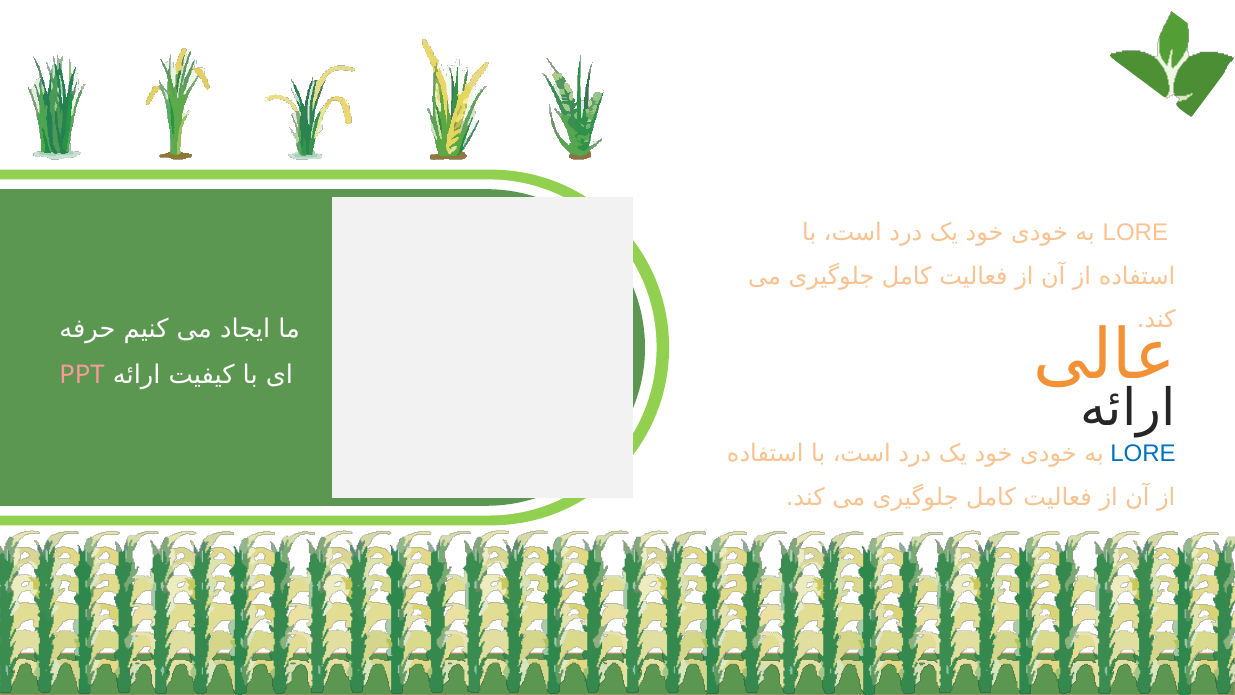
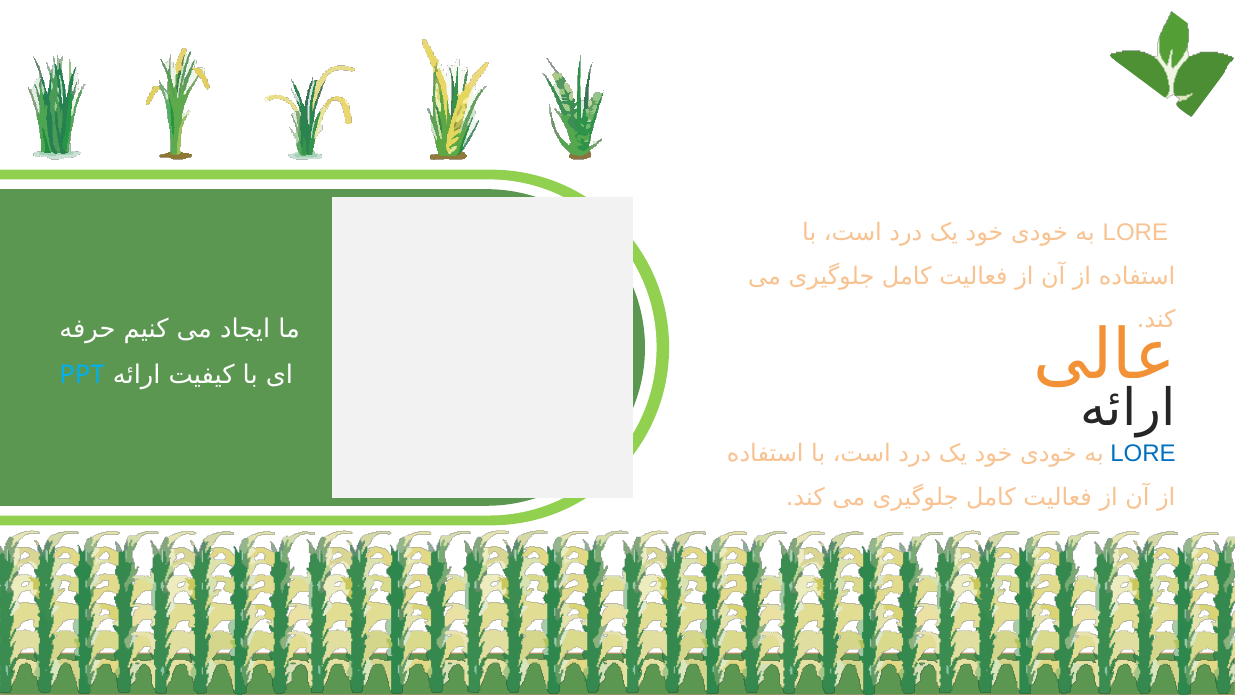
PPT colour: pink -> light blue
